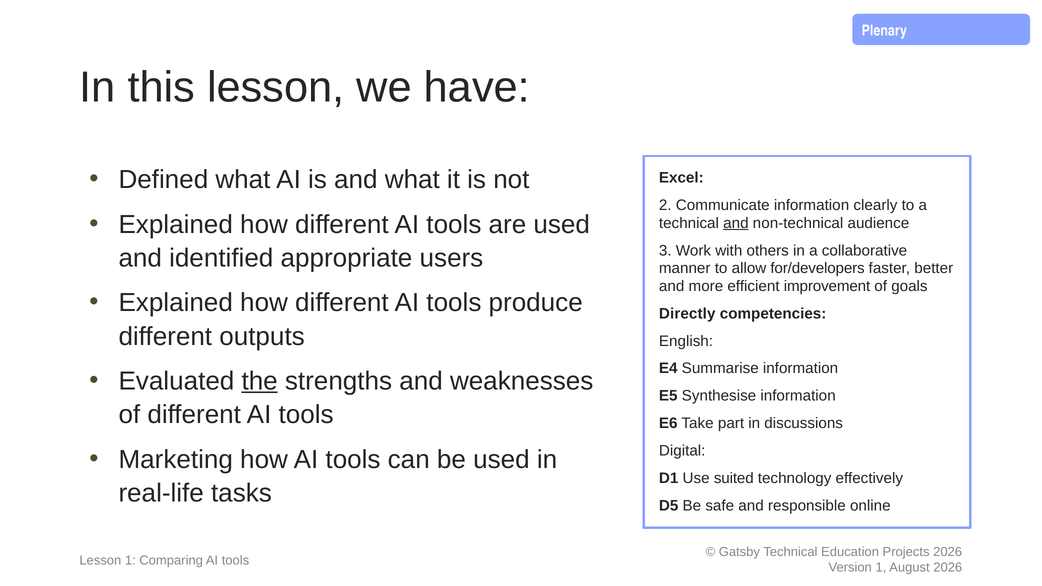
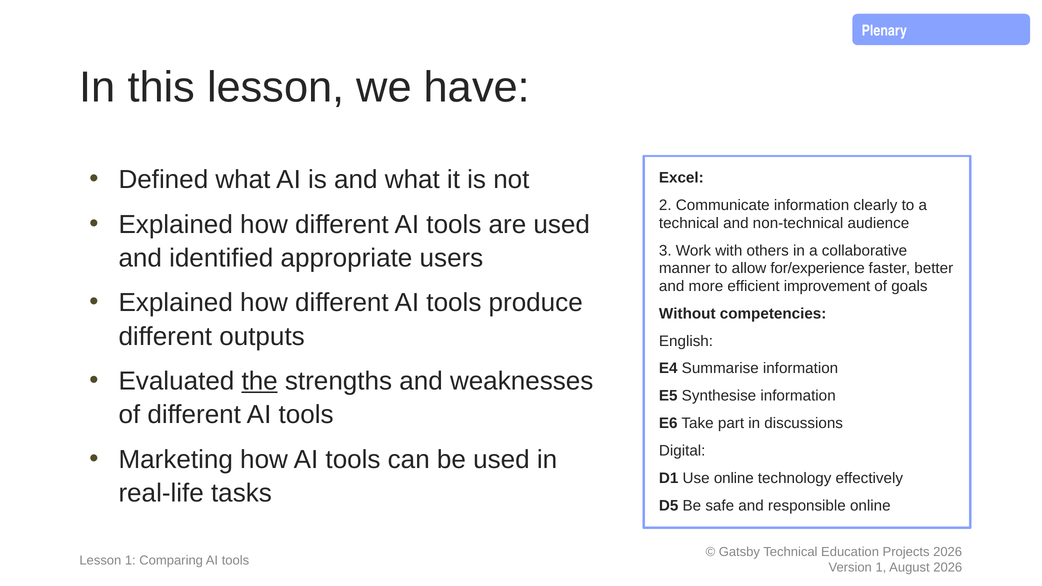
and at (736, 223) underline: present -> none
for/developers: for/developers -> for/experience
Directly: Directly -> Without
Use suited: suited -> online
